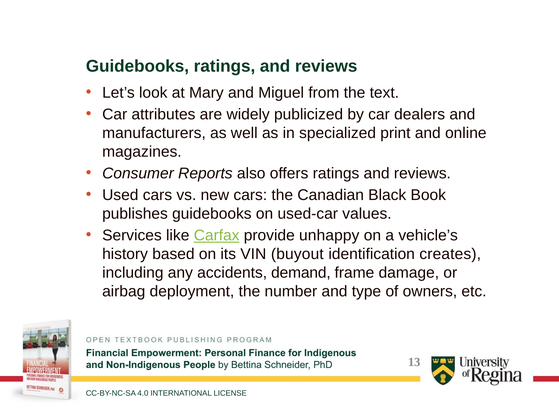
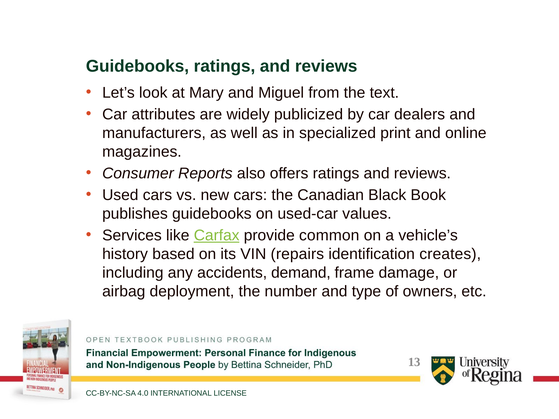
unhappy: unhappy -> common
buyout: buyout -> repairs
